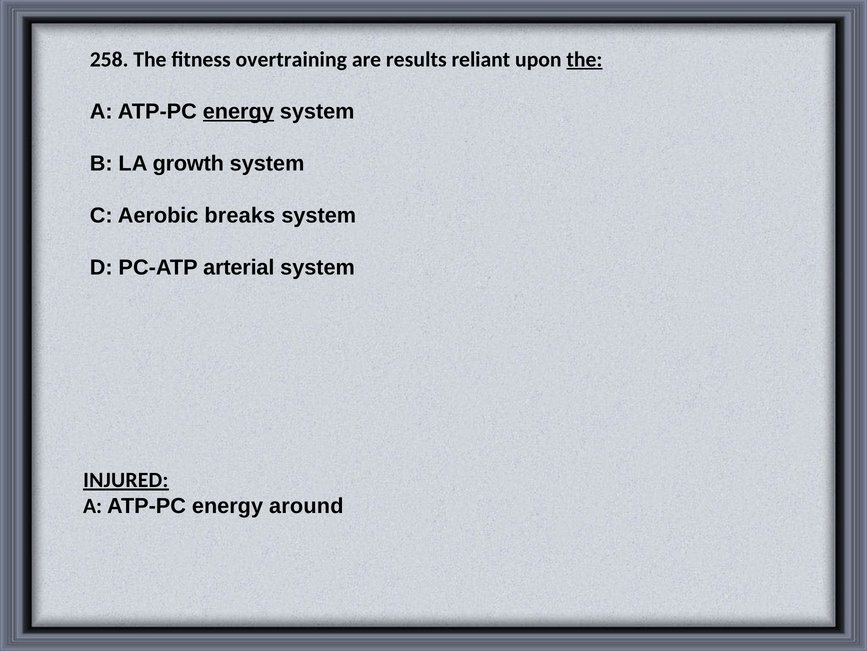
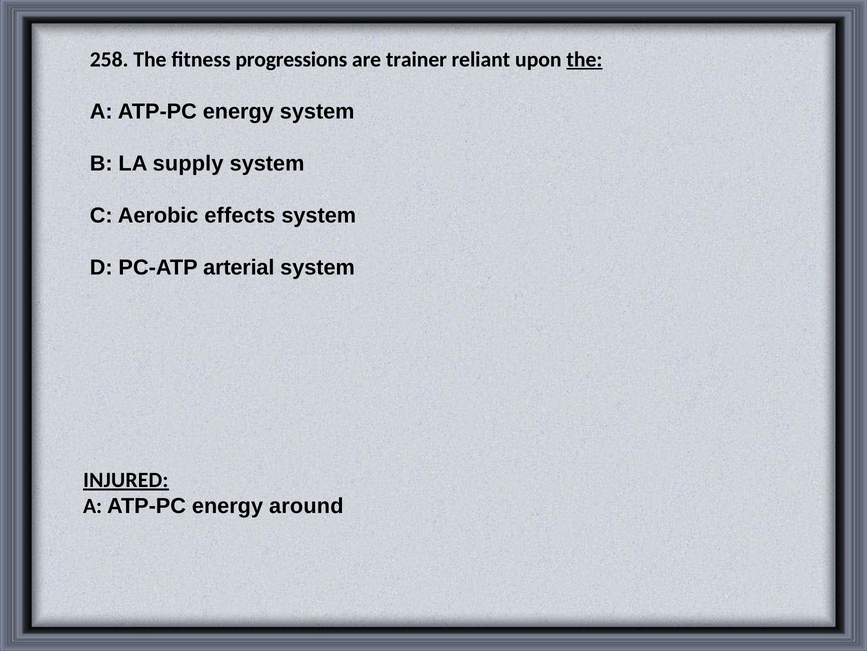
overtraining: overtraining -> progressions
results: results -> trainer
energy at (238, 111) underline: present -> none
growth: growth -> supply
breaks: breaks -> effects
